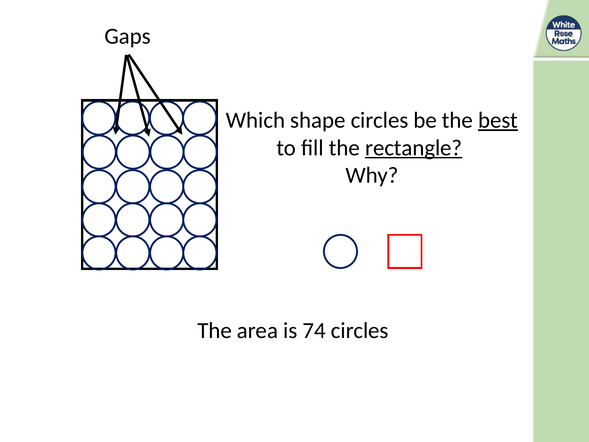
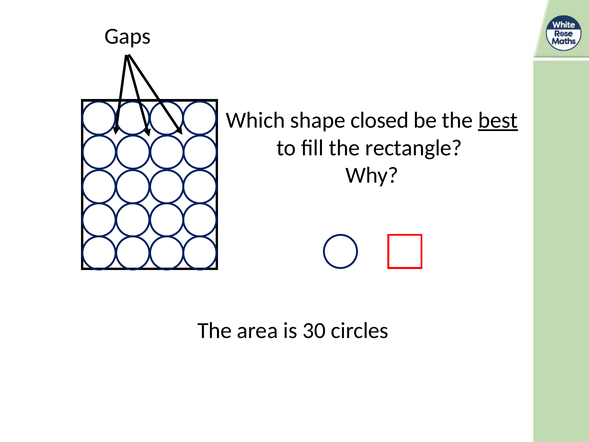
shape circles: circles -> closed
rectangle underline: present -> none
74: 74 -> 30
